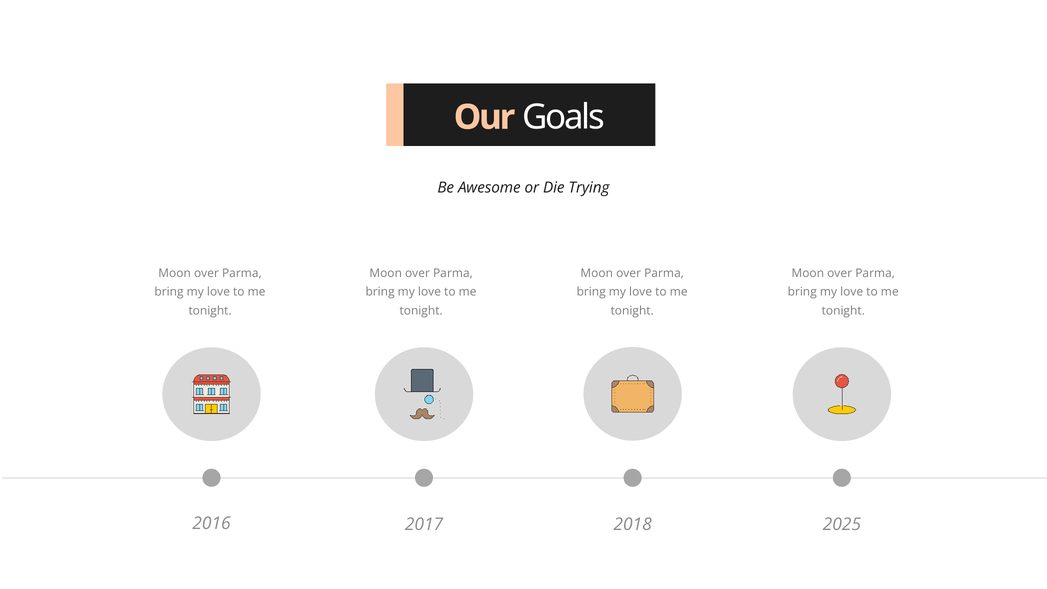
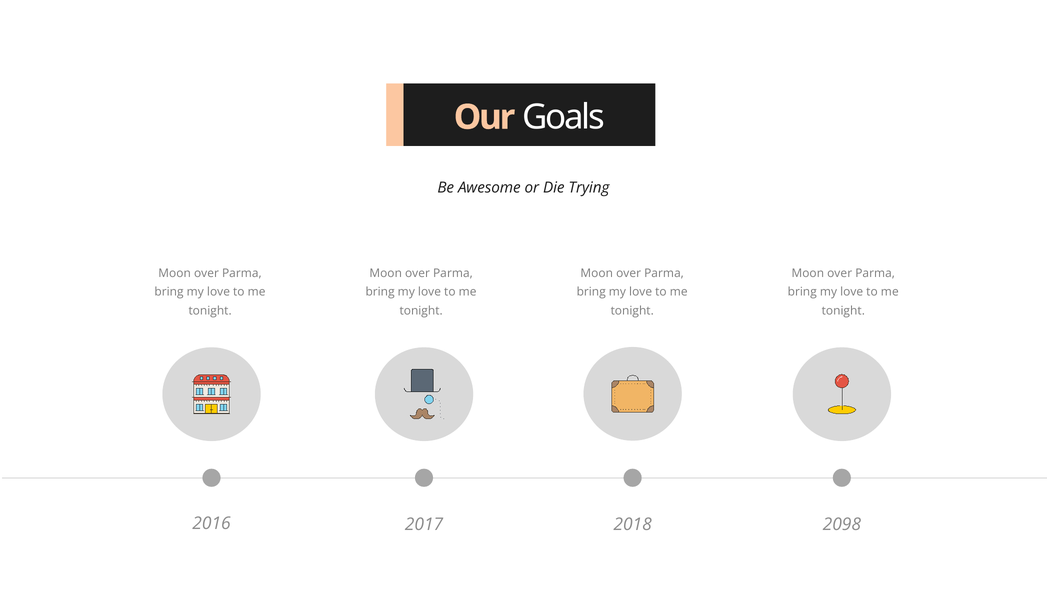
2025: 2025 -> 2098
